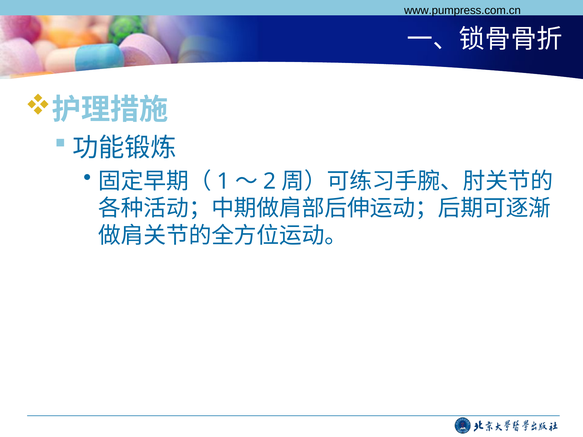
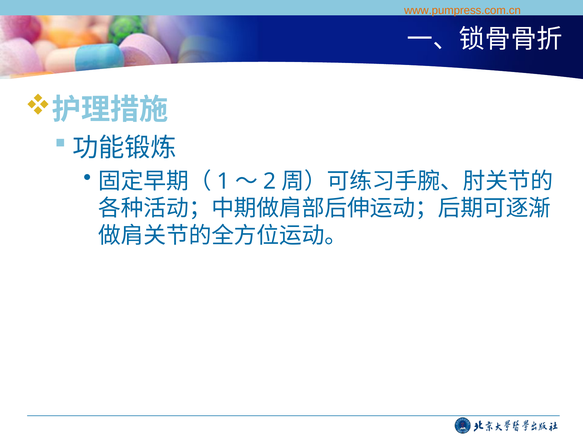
www.pumpress.com.cn colour: black -> orange
